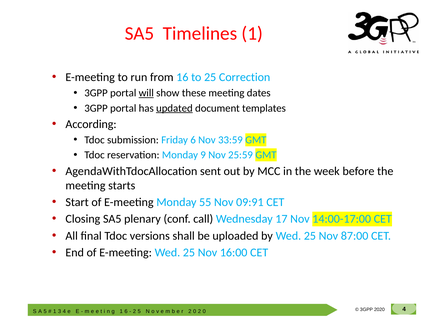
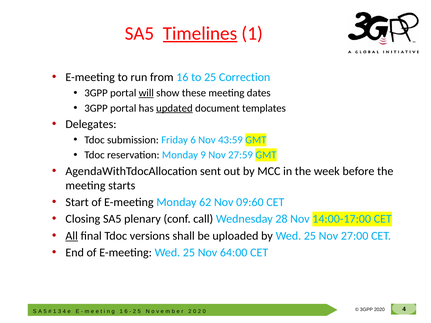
Timelines underline: none -> present
According: According -> Delegates
33:59: 33:59 -> 43:59
25:59: 25:59 -> 27:59
55: 55 -> 62
09:91: 09:91 -> 09:60
17: 17 -> 28
All underline: none -> present
87:00: 87:00 -> 27:00
16:00: 16:00 -> 64:00
